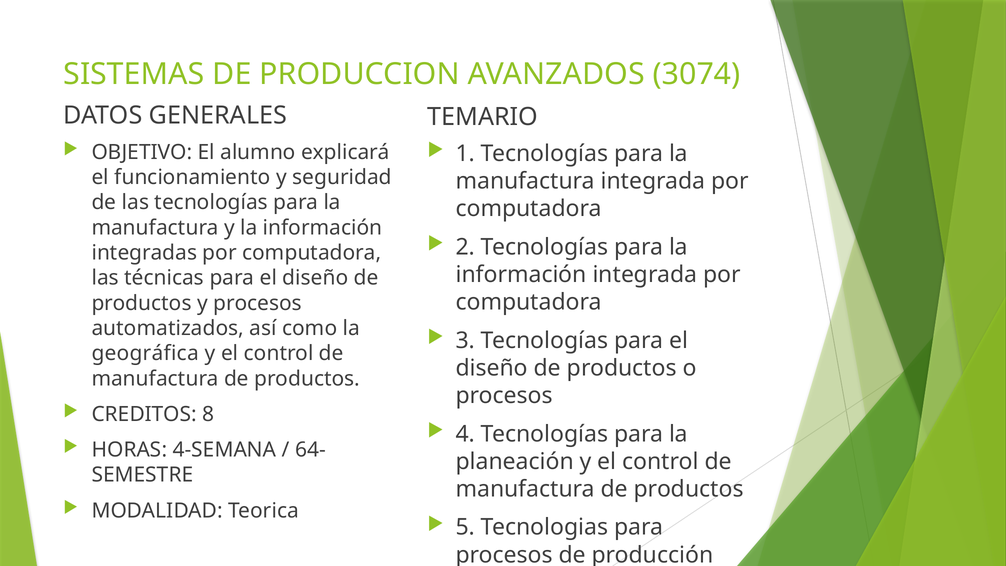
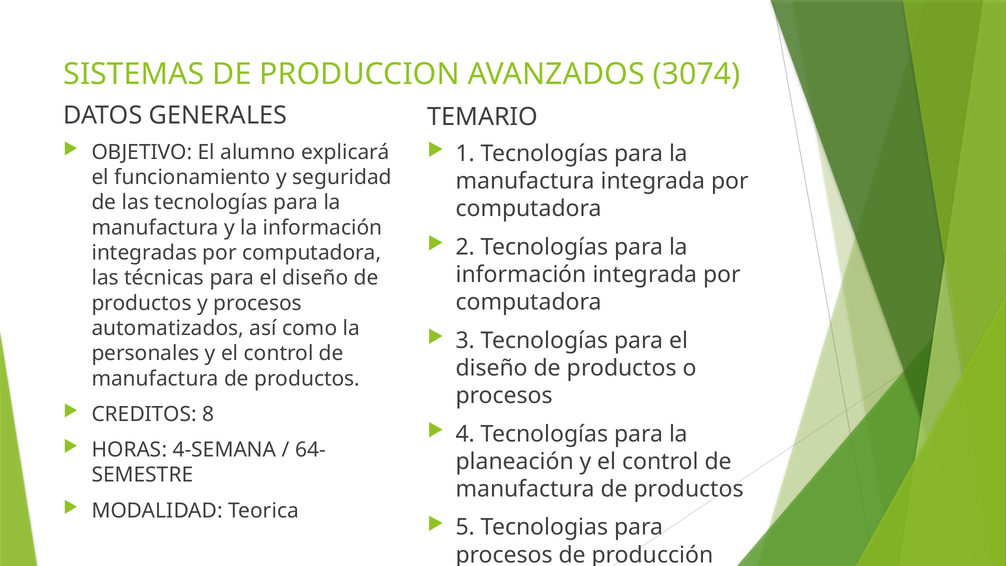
geográfica: geográfica -> personales
